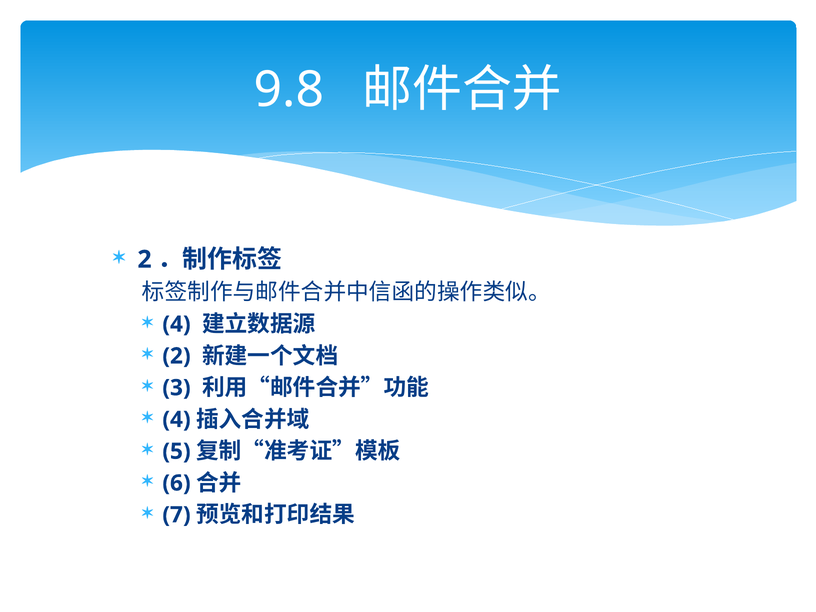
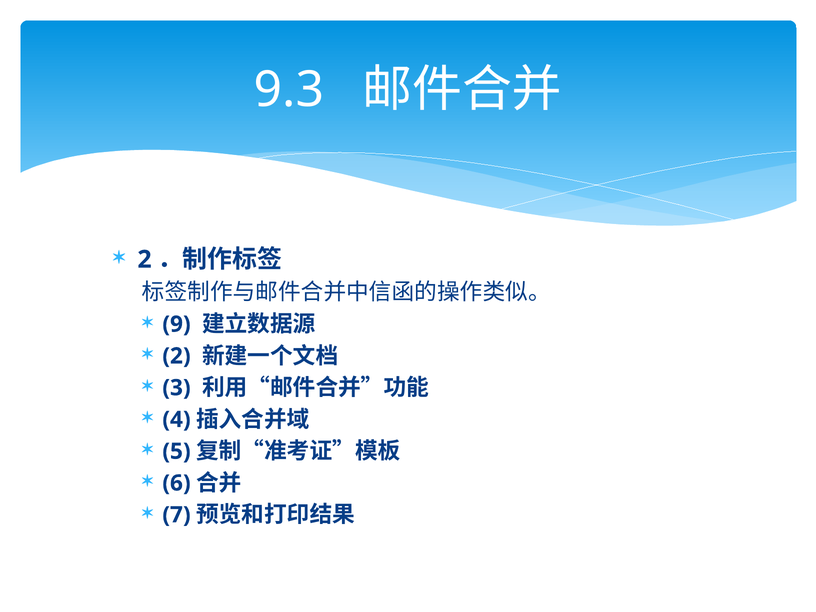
9.8: 9.8 -> 9.3
4 at (177, 324): 4 -> 9
